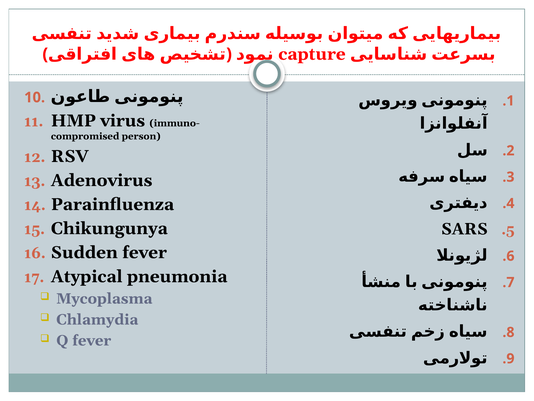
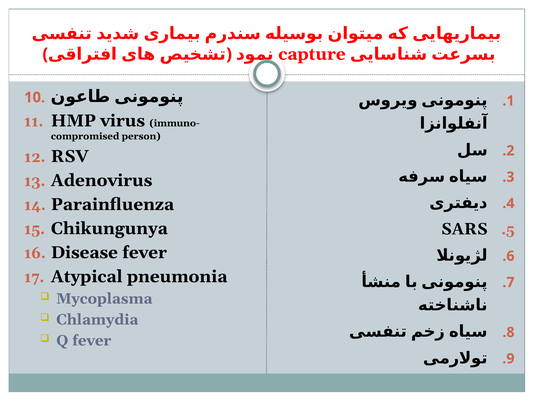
Sudden: Sudden -> Disease
